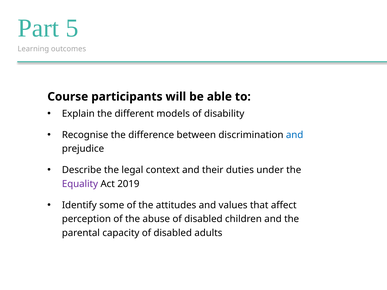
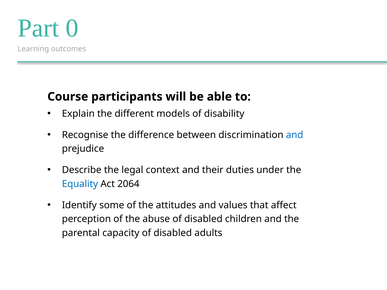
5: 5 -> 0
Equality colour: purple -> blue
2019: 2019 -> 2064
